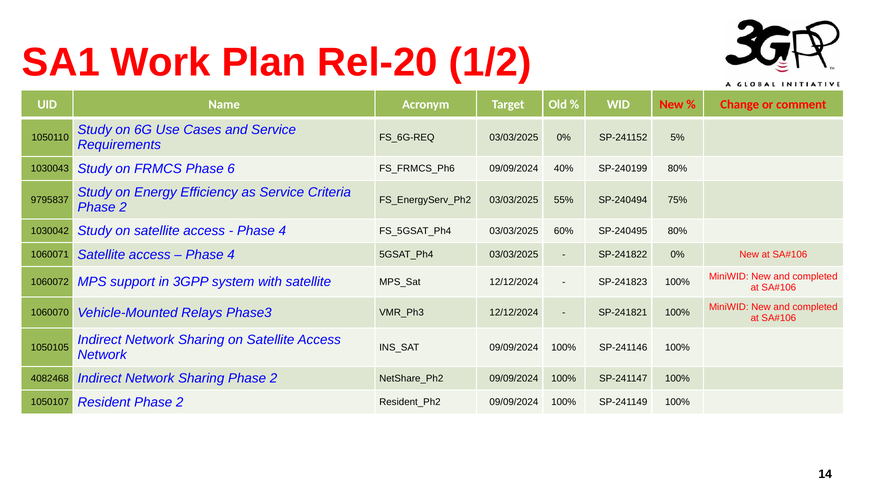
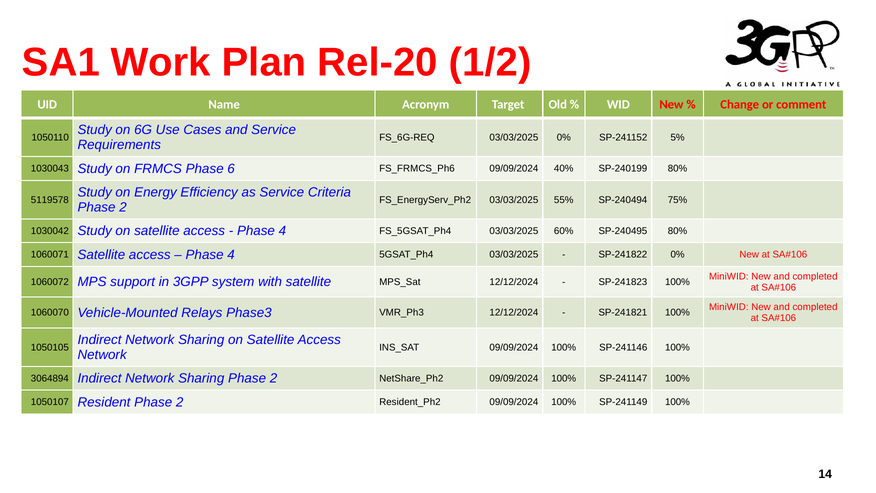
9795837: 9795837 -> 5119578
4082468: 4082468 -> 3064894
